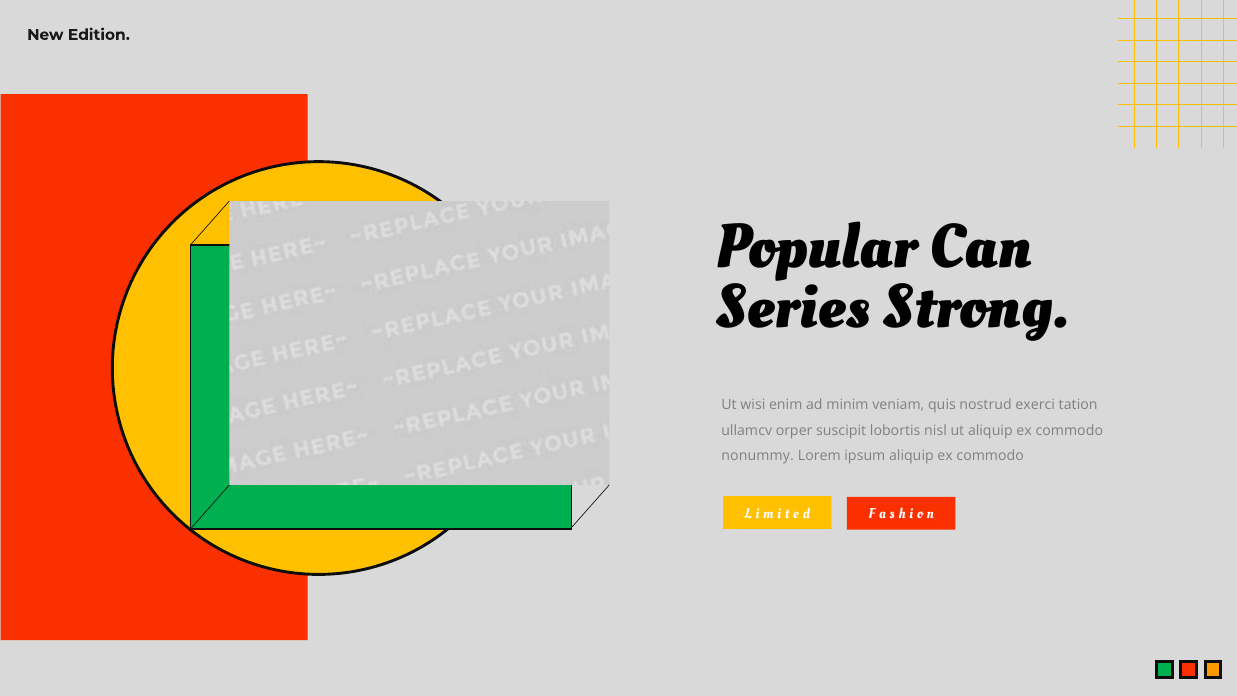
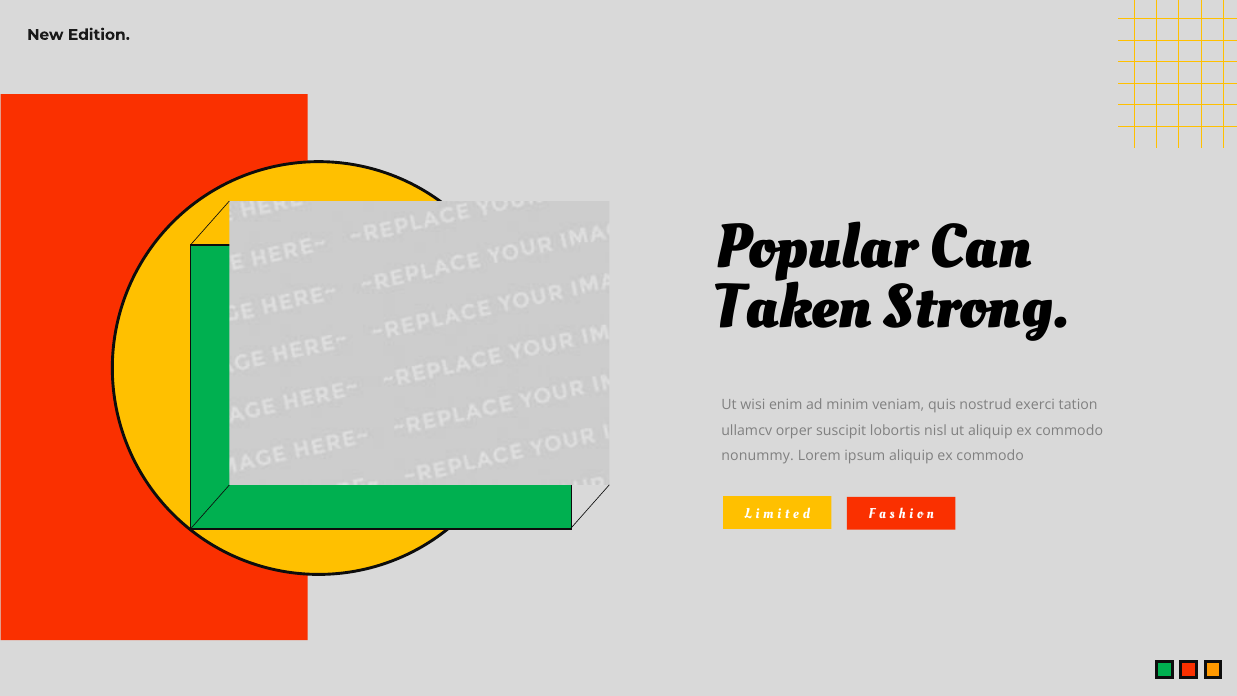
Series: Series -> Taken
